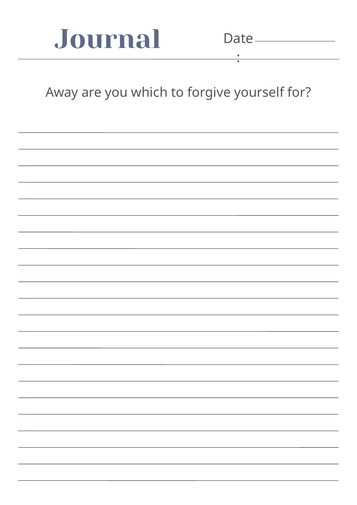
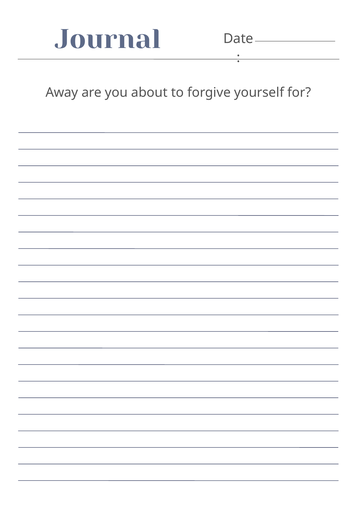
which: which -> about
